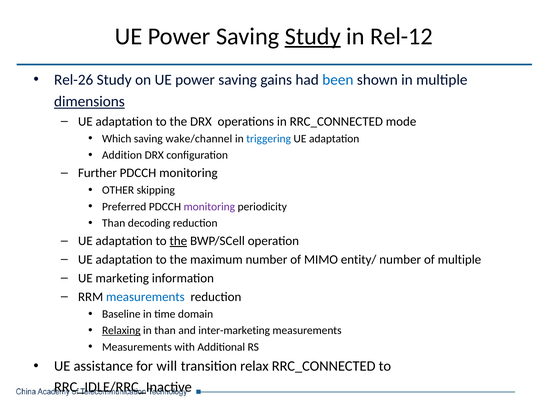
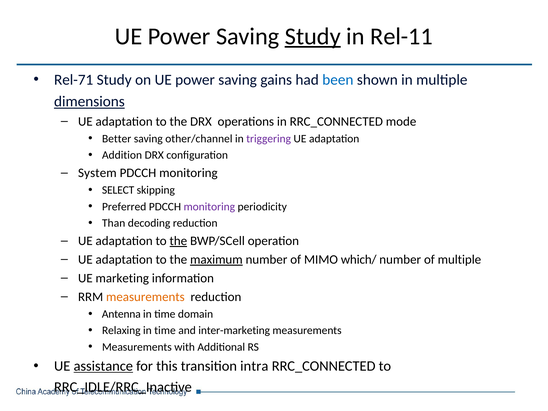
Rel-12: Rel-12 -> Rel-11
Rel-26: Rel-26 -> Rel-71
Which: Which -> Better
wake/channel: wake/channel -> other/channel
triggering colour: blue -> purple
Further: Further -> System
OTHER: OTHER -> SELECT
maximum underline: none -> present
entity/: entity/ -> which/
measurements at (145, 297) colour: blue -> orange
Baseline: Baseline -> Antenna
Relaxing underline: present -> none
than at (165, 331): than -> time
assistance underline: none -> present
will: will -> this
relax: relax -> intra
